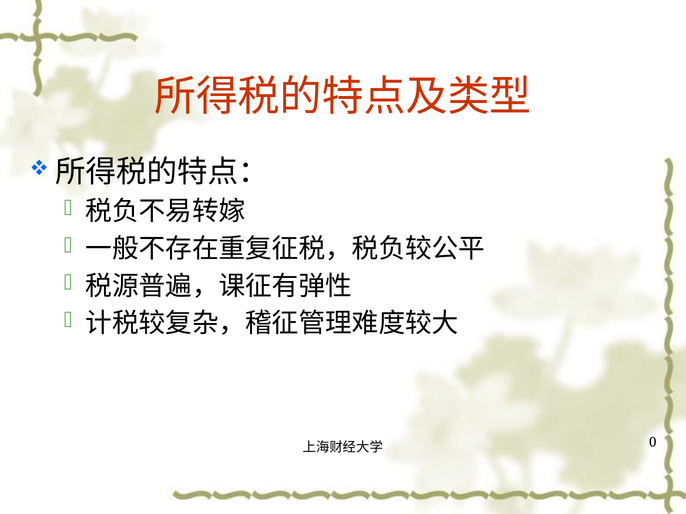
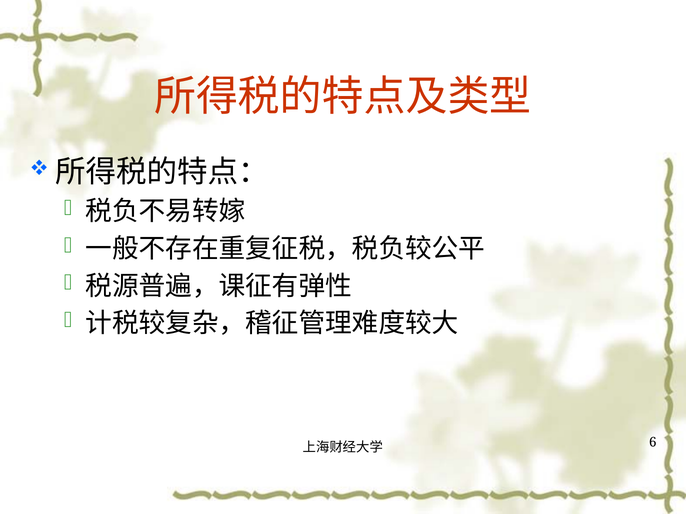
0: 0 -> 6
